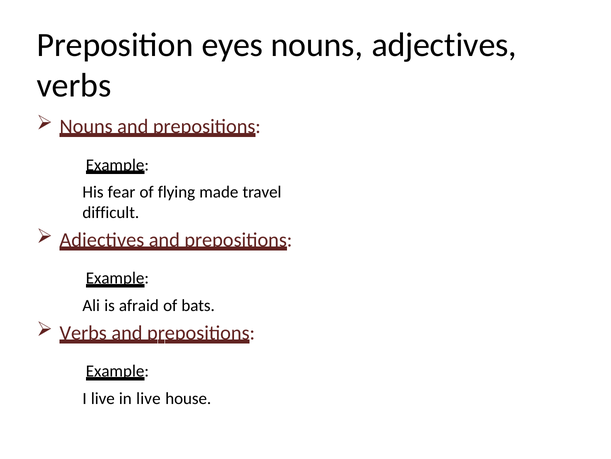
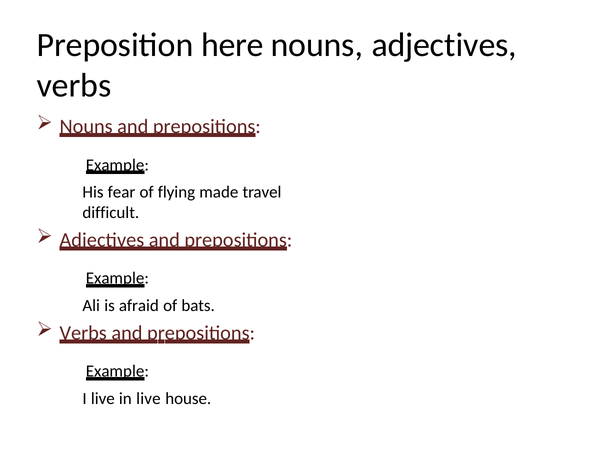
eyes: eyes -> here
